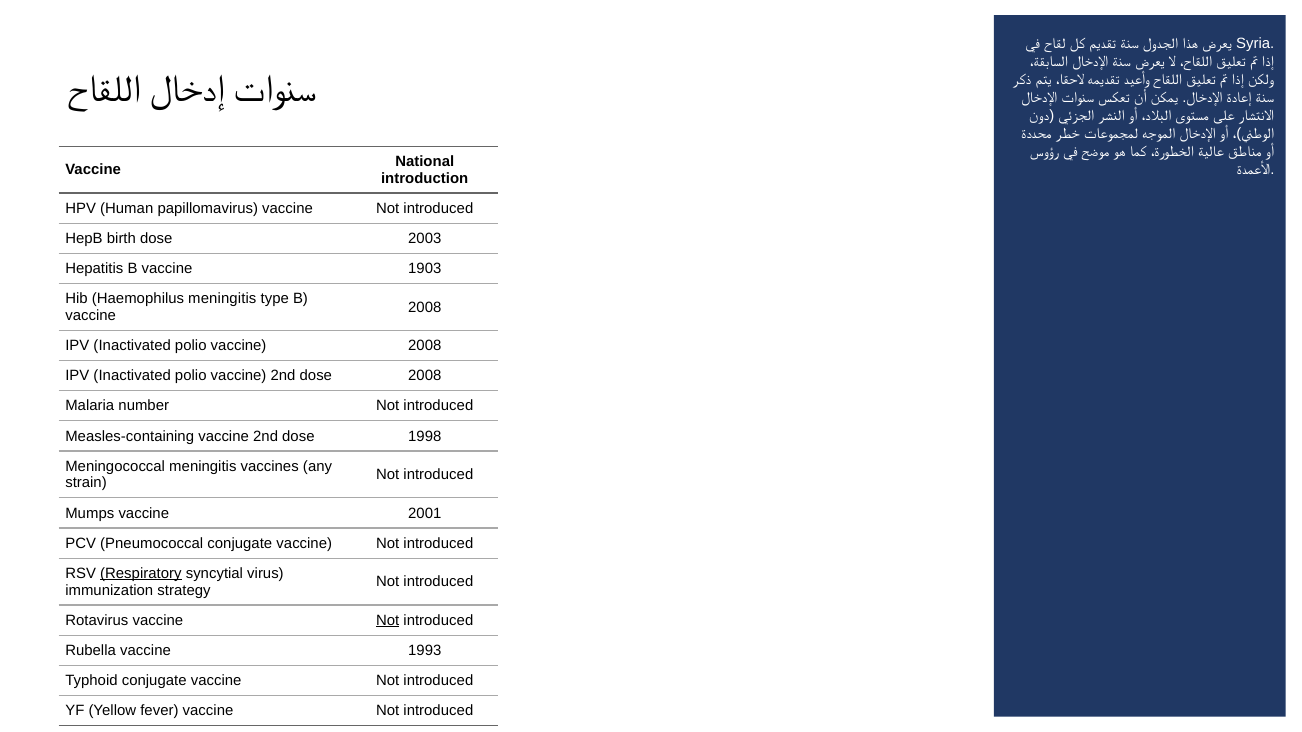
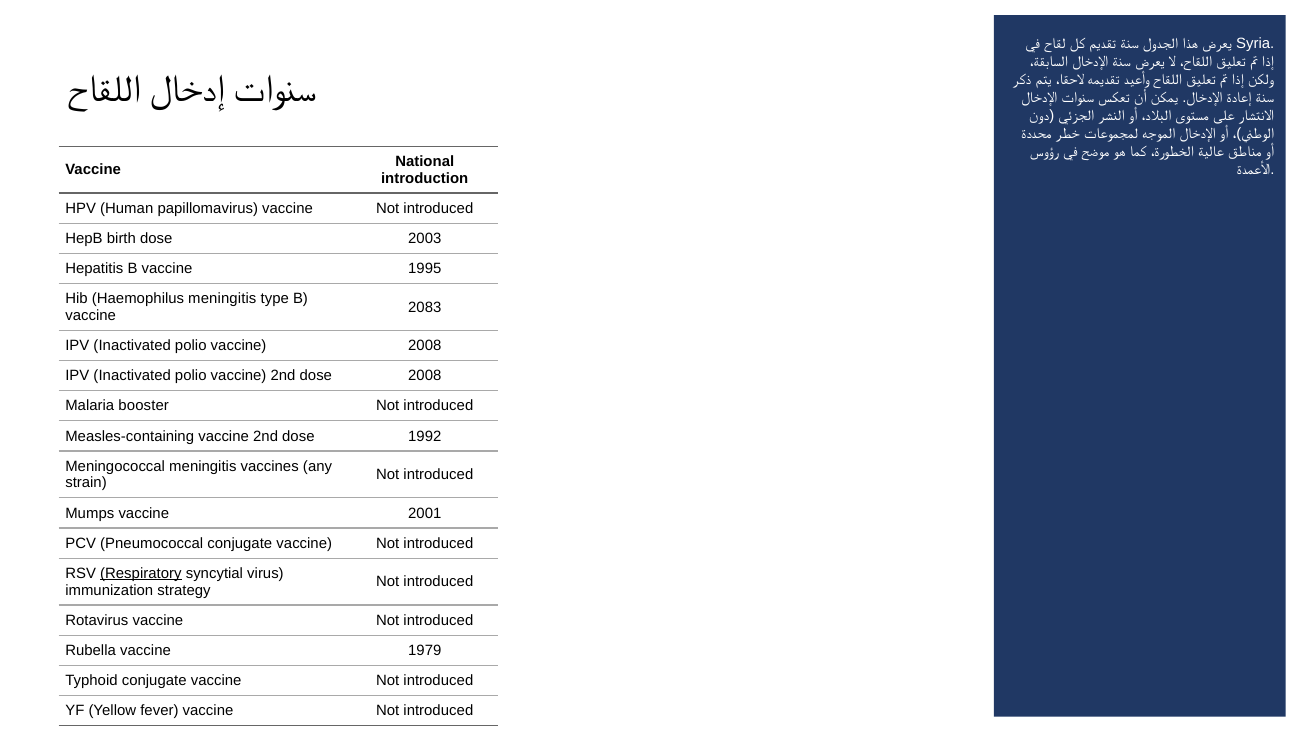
1903: 1903 -> 1995
2008 at (425, 307): 2008 -> 2083
number: number -> booster
1998: 1998 -> 1992
Not at (388, 621) underline: present -> none
1993: 1993 -> 1979
